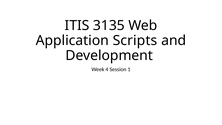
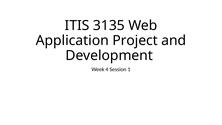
Scripts: Scripts -> Project
